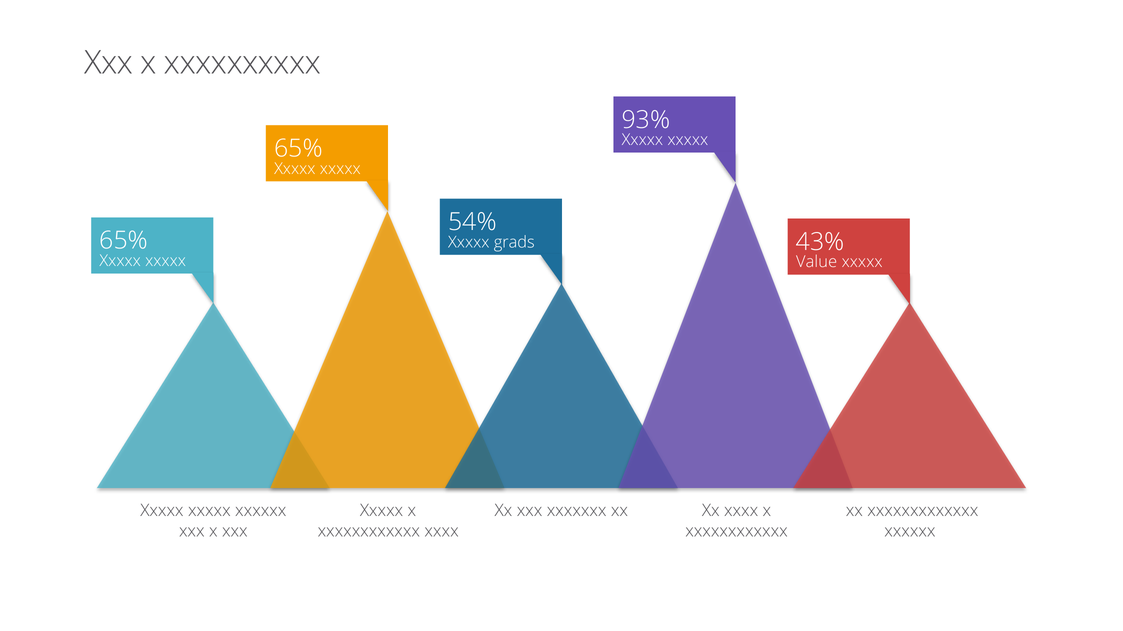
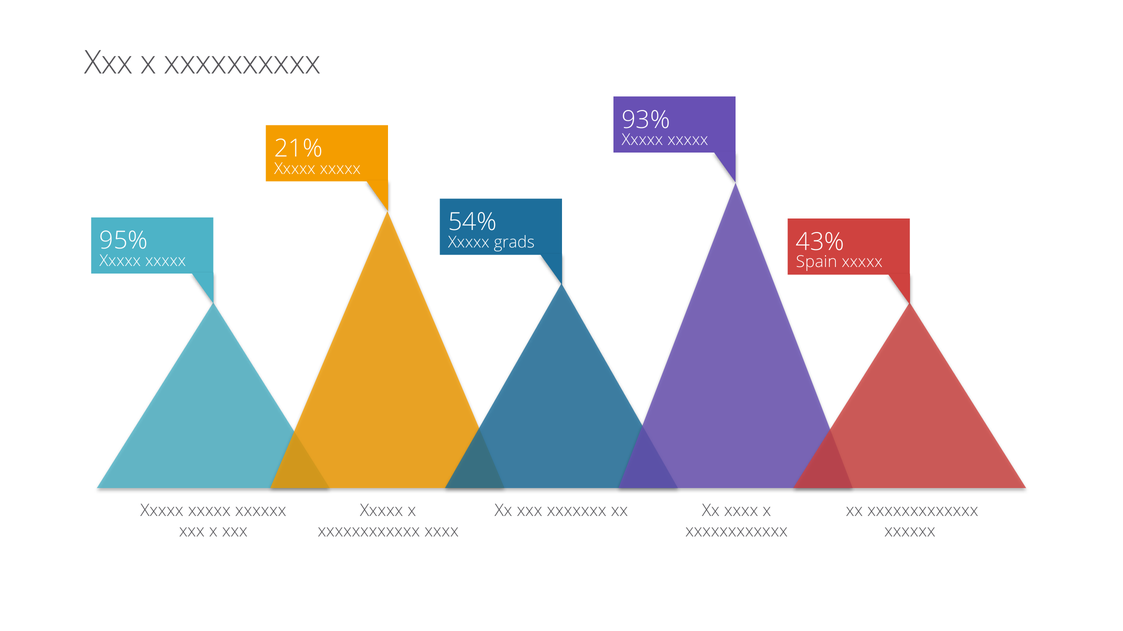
65% at (298, 149): 65% -> 21%
65% at (124, 241): 65% -> 95%
Value: Value -> Spain
